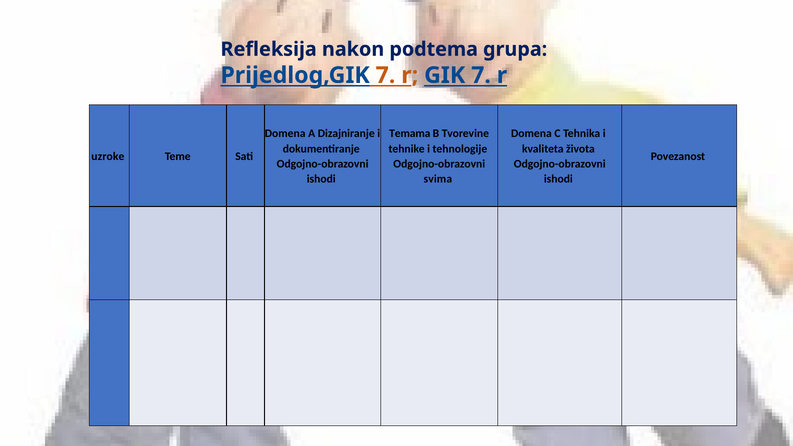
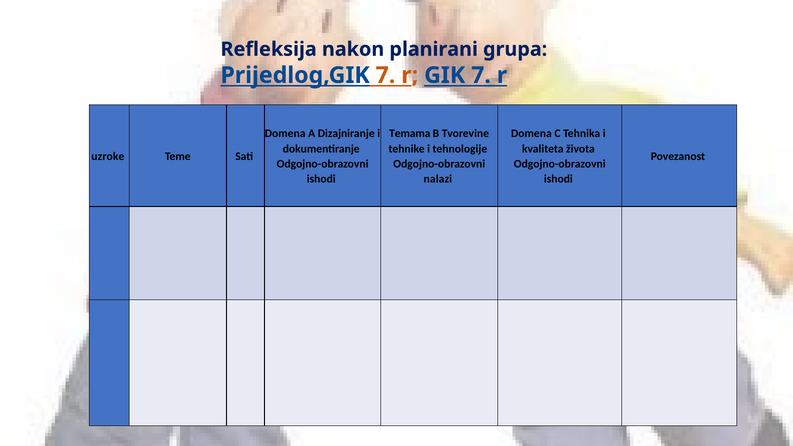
podtema: podtema -> planirani
svima: svima -> nalazi
